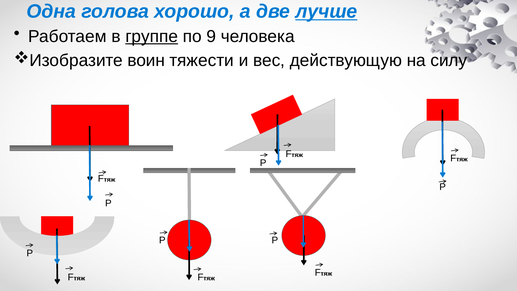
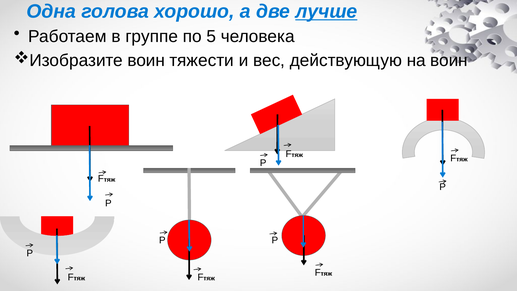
группе underline: present -> none
9: 9 -> 5
на силу: силу -> воин
